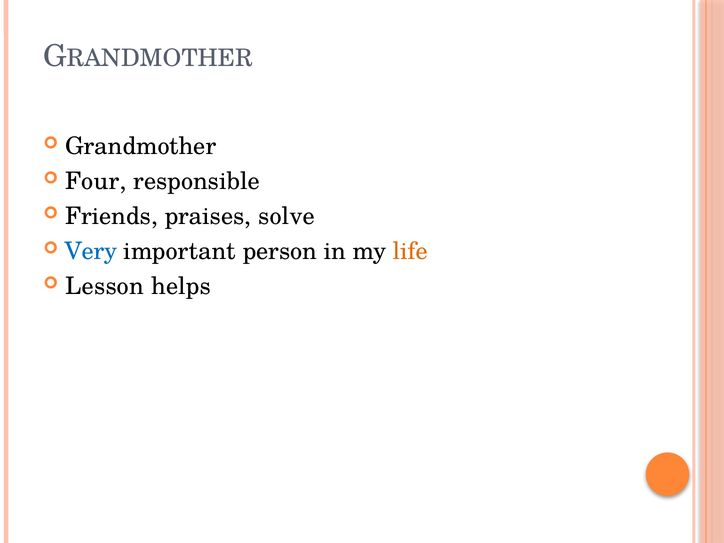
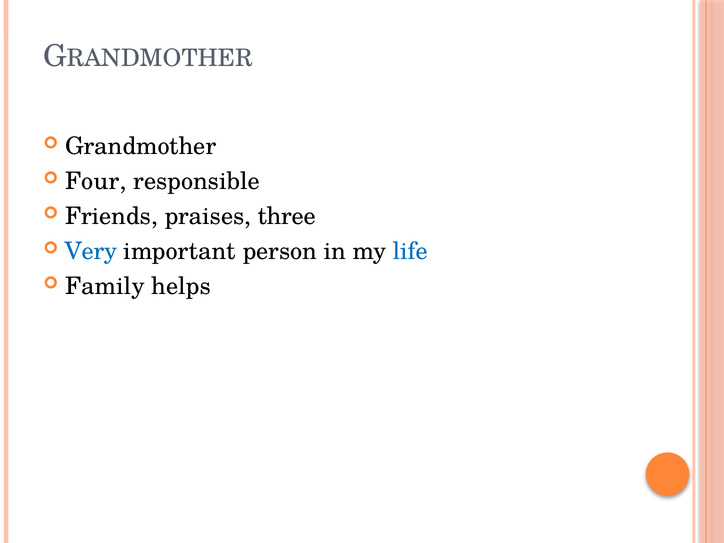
solve: solve -> three
life colour: orange -> blue
Lesson: Lesson -> Family
